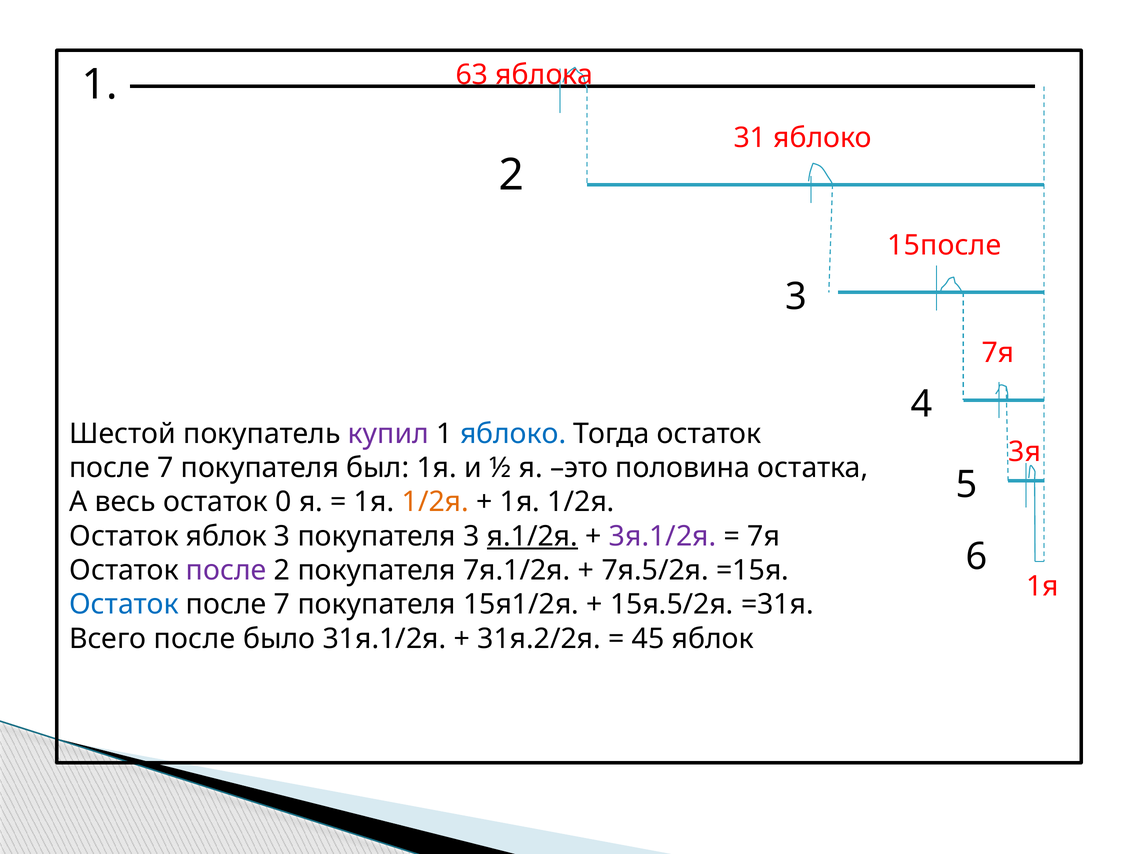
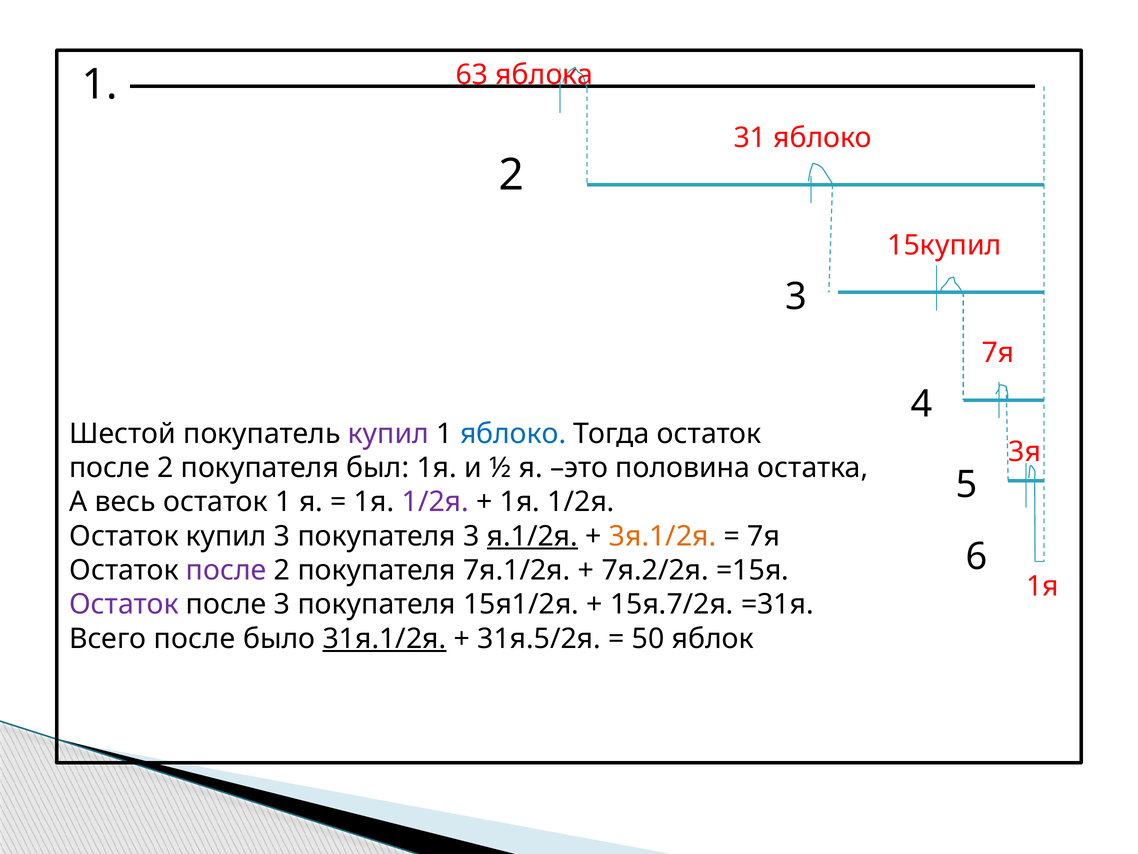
15после: 15после -> 15купил
7 at (165, 468): 7 -> 2
остаток 0: 0 -> 1
1/2я at (435, 502) colour: orange -> purple
Остаток яблок: яблок -> купил
3я.1/2я colour: purple -> orange
7я.5/2я: 7я.5/2я -> 7я.2/2я
Остаток at (124, 604) colour: blue -> purple
7 at (282, 604): 7 -> 3
15я.5/2я: 15я.5/2я -> 15я.7/2я
31я.1/2я underline: none -> present
31я.2/2я: 31я.2/2я -> 31я.5/2я
45: 45 -> 50
